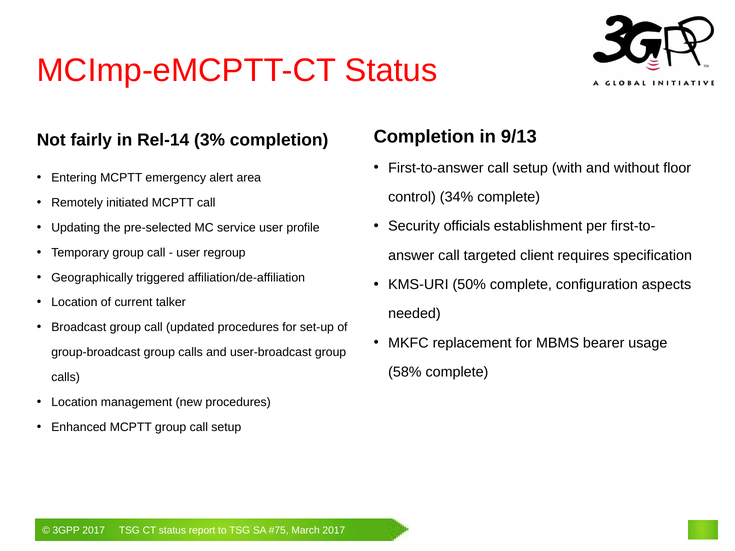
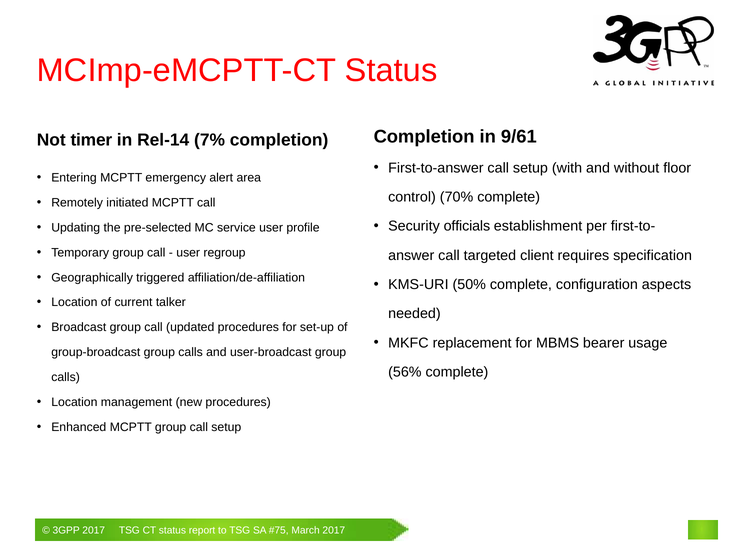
9/13: 9/13 -> 9/61
fairly: fairly -> timer
3%: 3% -> 7%
34%: 34% -> 70%
58%: 58% -> 56%
